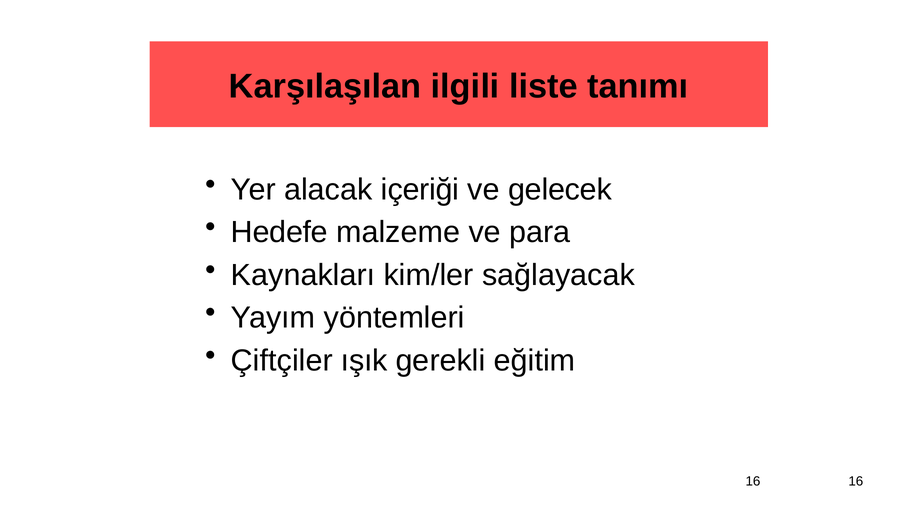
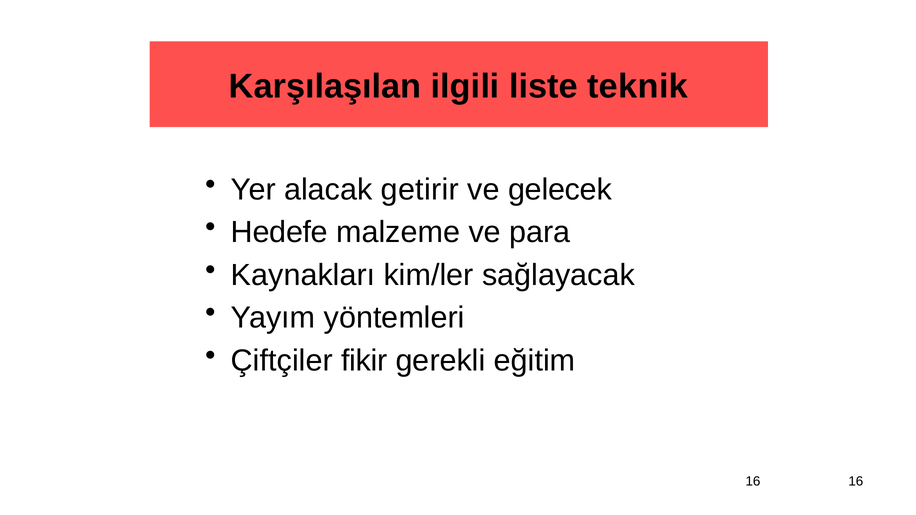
tanımı: tanımı -> teknik
içeriği: içeriği -> getirir
ışık: ışık -> fikir
